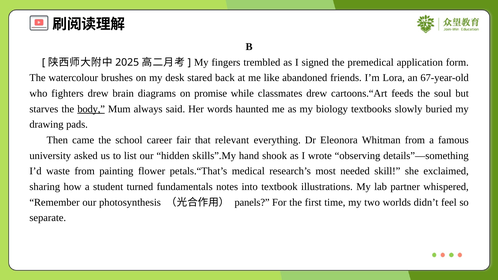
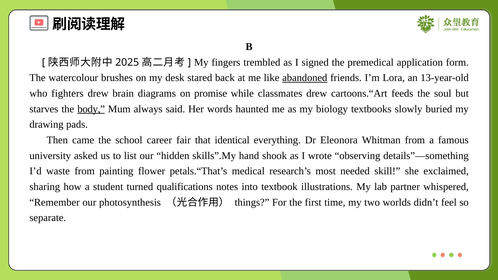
abandoned underline: none -> present
67-year-old: 67-year-old -> 13-year-old
relevant: relevant -> identical
fundamentals: fundamentals -> qualifications
panels: panels -> things
